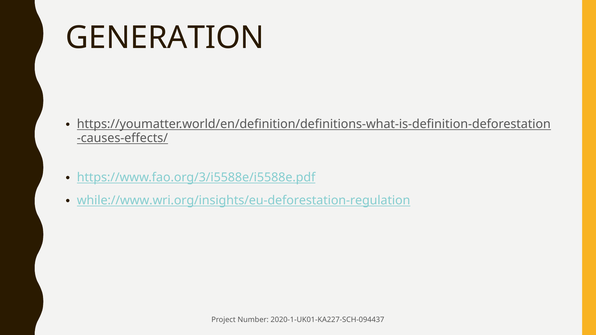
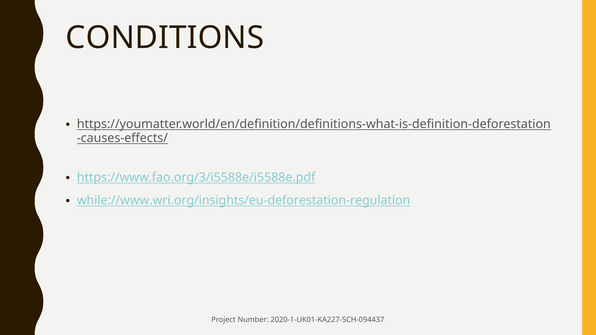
GENERATION: GENERATION -> CONDITIONS
